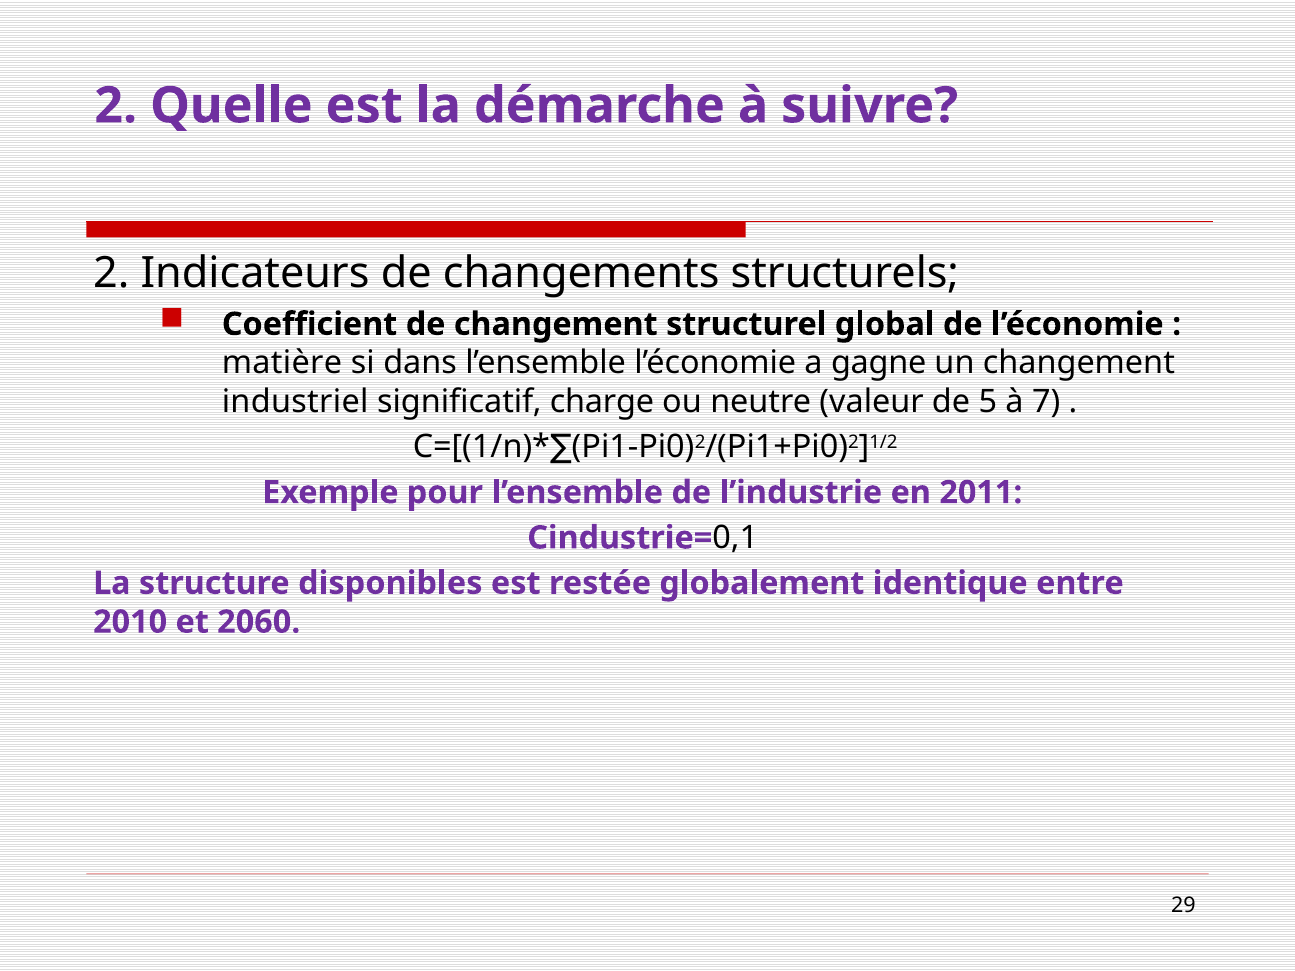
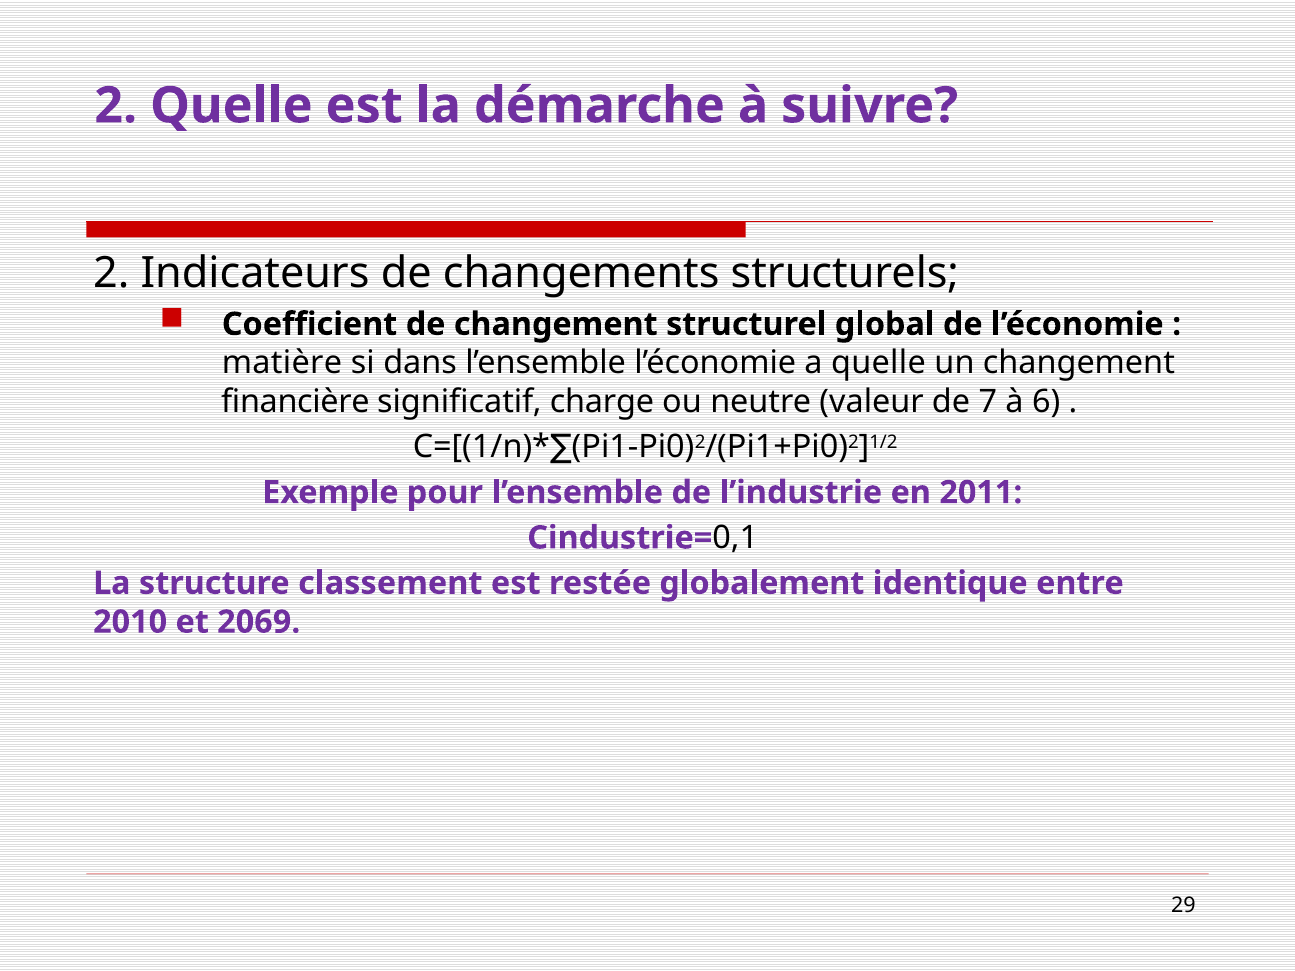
a gagne: gagne -> quelle
industriel: industriel -> financière
5: 5 -> 7
7: 7 -> 6
disponibles: disponibles -> classement
2060: 2060 -> 2069
